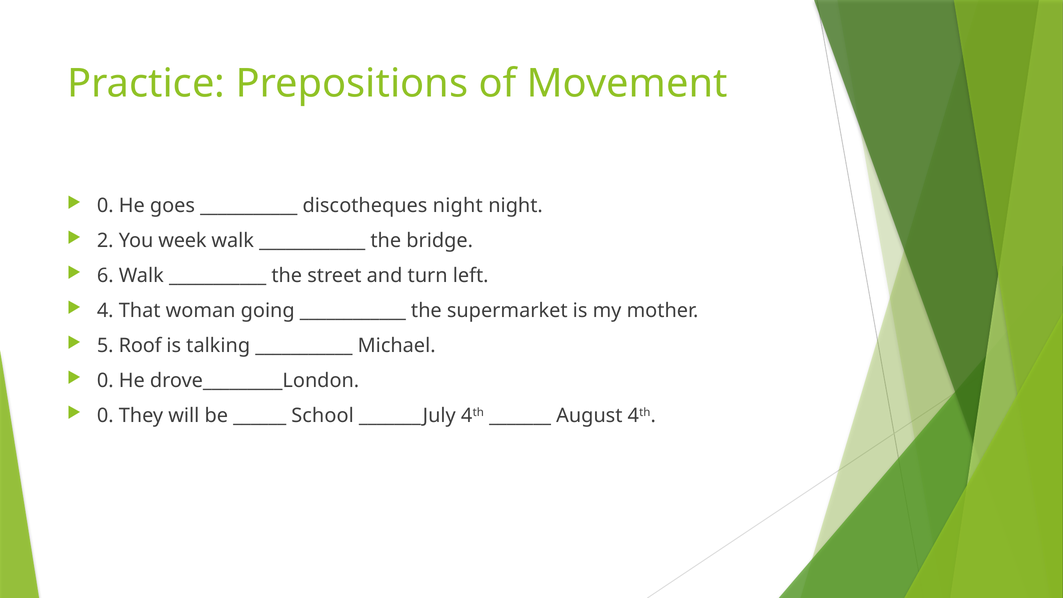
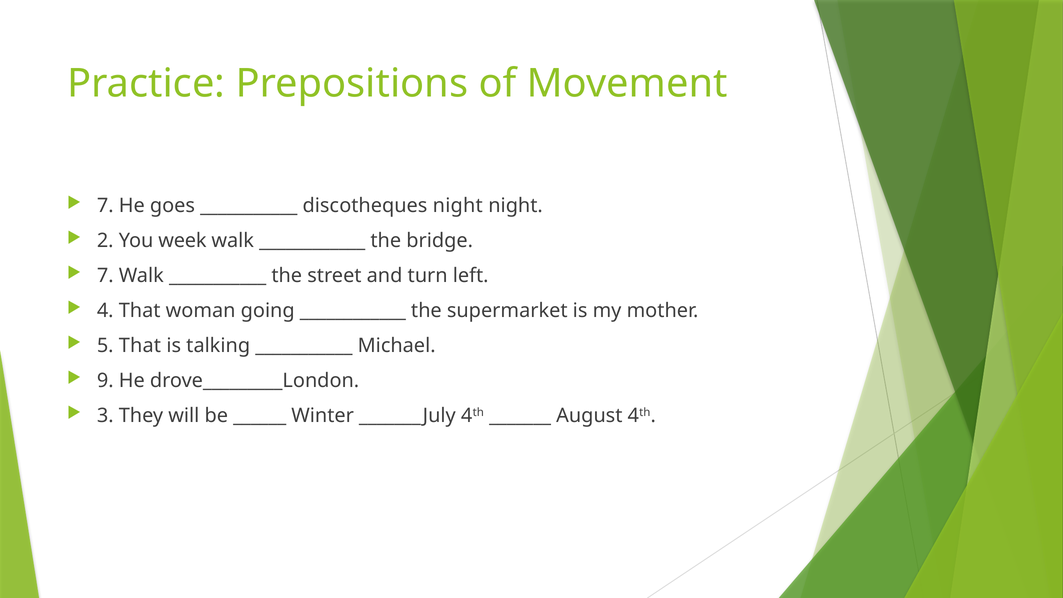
0 at (105, 206): 0 -> 7
6 at (105, 276): 6 -> 7
5 Roof: Roof -> That
0 at (105, 381): 0 -> 9
0 at (105, 416): 0 -> 3
School: School -> Winter
